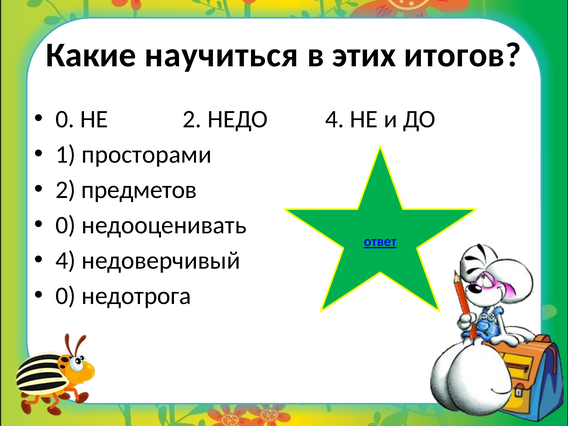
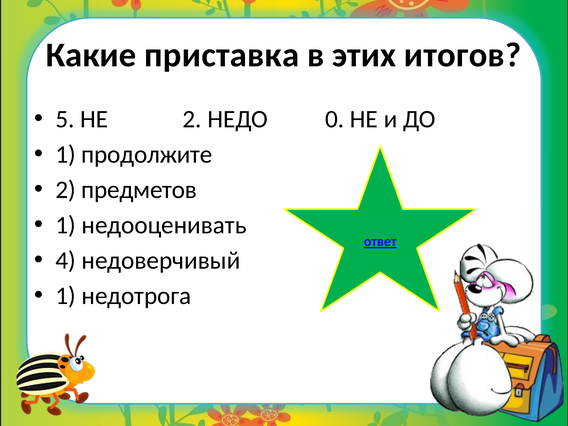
научиться: научиться -> приставка
0 at (65, 119): 0 -> 5
НЕДО 4: 4 -> 0
просторами: просторами -> продолжите
0 at (66, 225): 0 -> 1
0 at (66, 296): 0 -> 1
